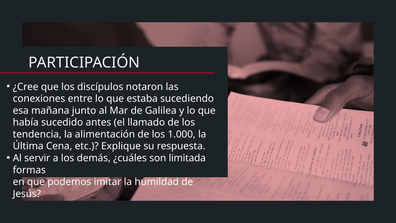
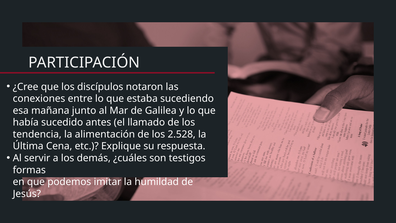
1.000: 1.000 -> 2.528
limitada: limitada -> testigos
